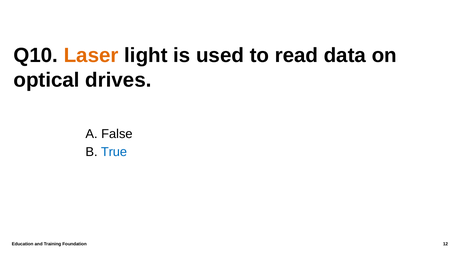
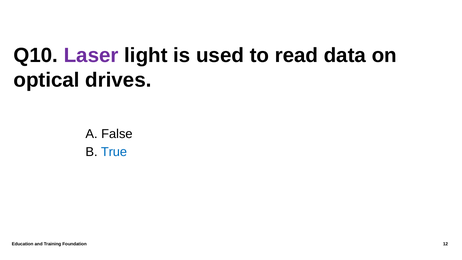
Laser colour: orange -> purple
